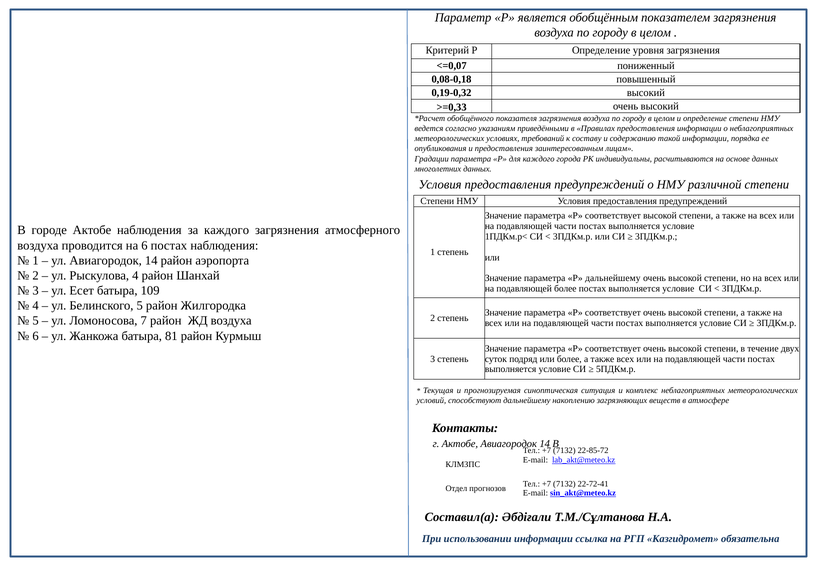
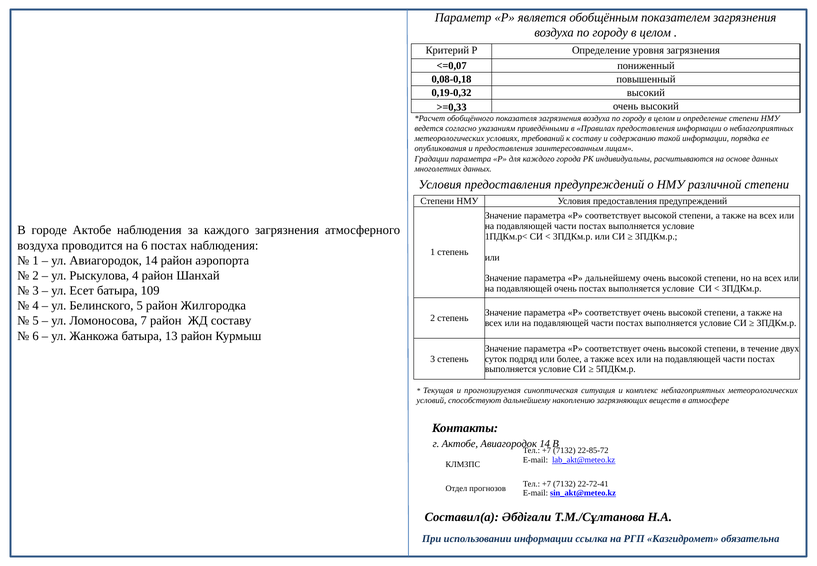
подавляющей более: более -> очень
ЖД воздуха: воздуха -> составу
81: 81 -> 13
